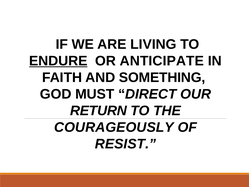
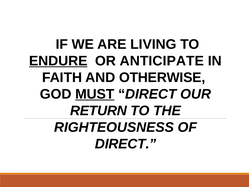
SOMETHING: SOMETHING -> OTHERWISE
MUST underline: none -> present
COURAGEOUSLY: COURAGEOUSLY -> RIGHTEOUSNESS
RESIST at (125, 144): RESIST -> DIRECT
